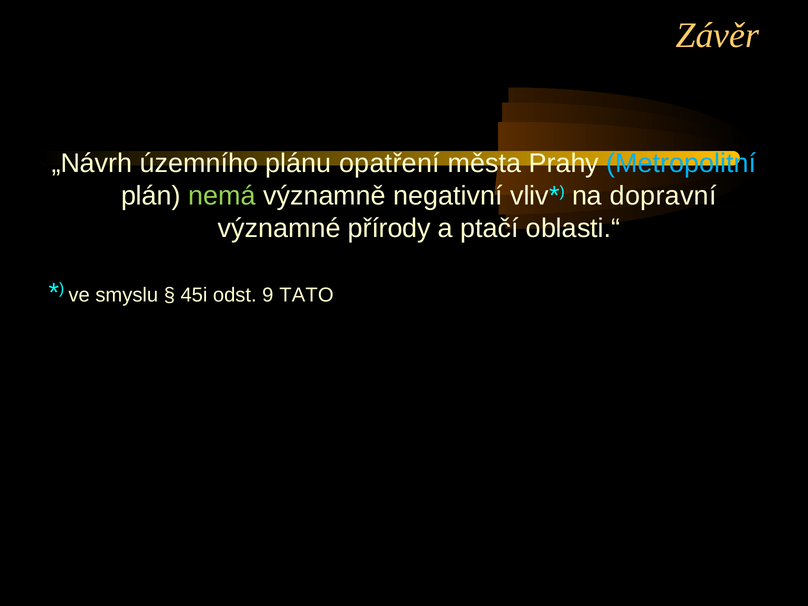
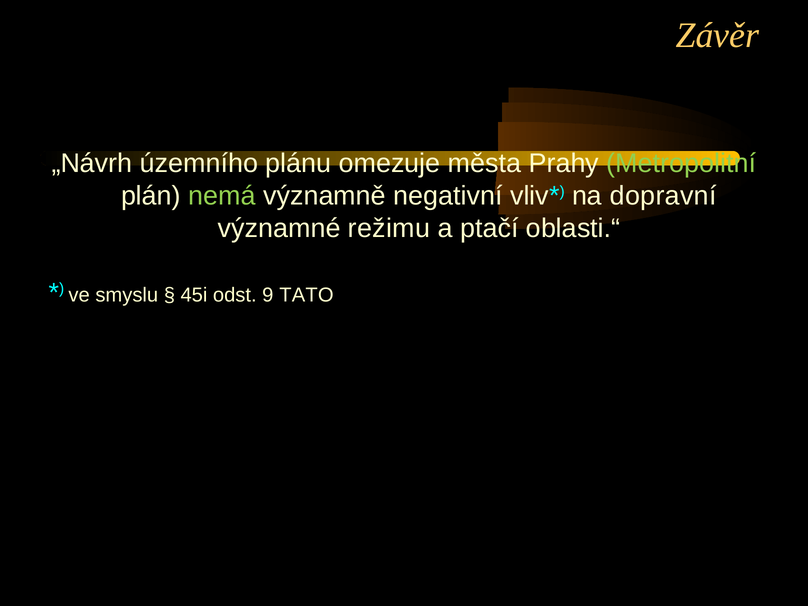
opatření: opatření -> omezuje
Metropolitní colour: light blue -> light green
přírody: přírody -> režimu
